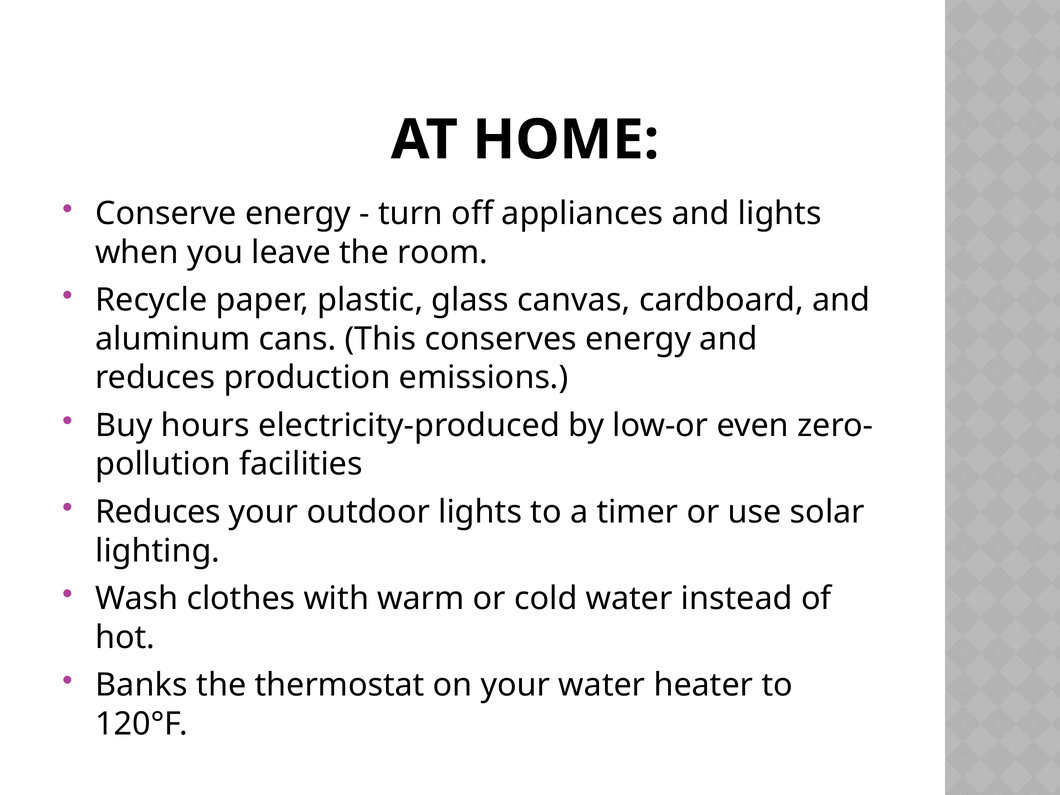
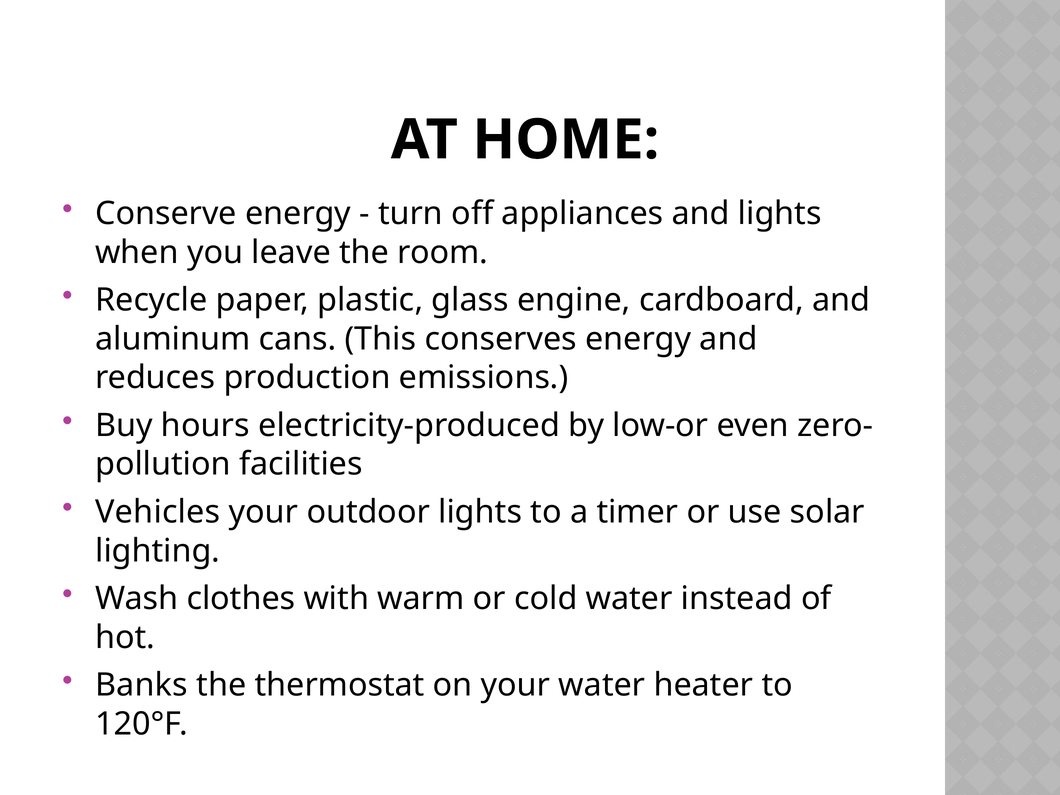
canvas: canvas -> engine
Reduces at (158, 512): Reduces -> Vehicles
